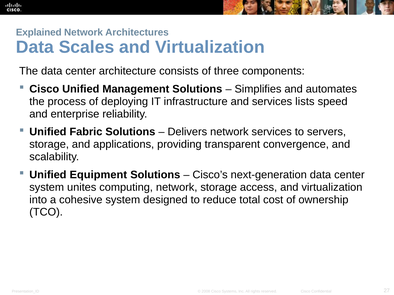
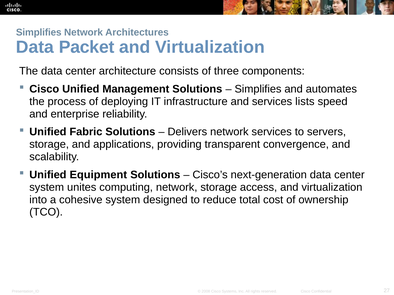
Explained at (39, 33): Explained -> Simplifies
Scales: Scales -> Packet
